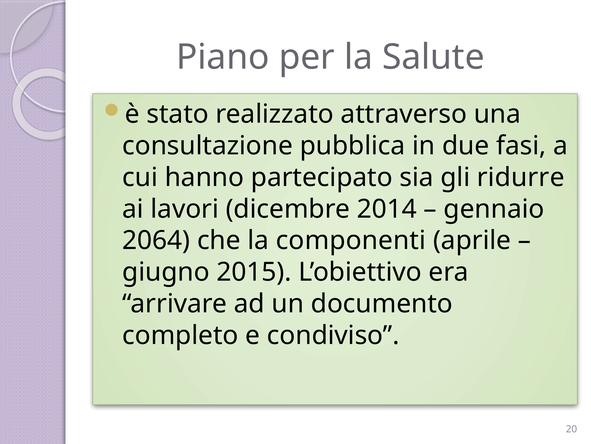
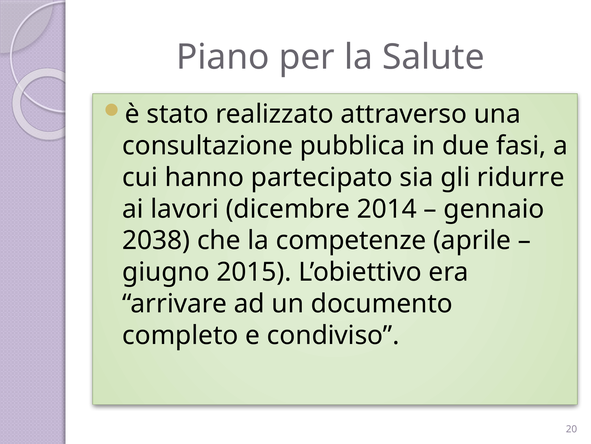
2064: 2064 -> 2038
componenti: componenti -> competenze
